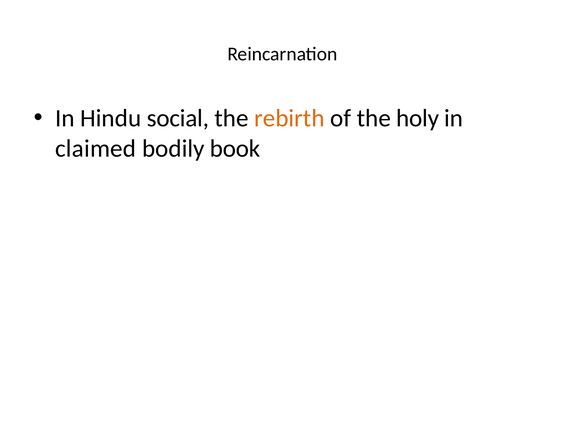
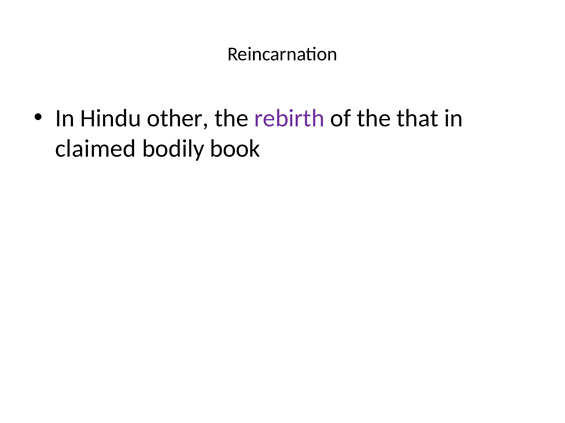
social: social -> other
rebirth colour: orange -> purple
holy: holy -> that
